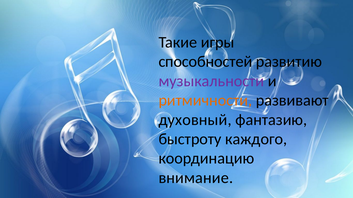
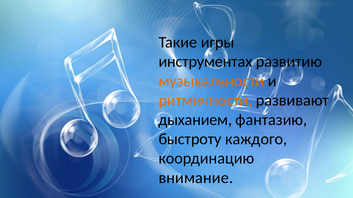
способностей: способностей -> инструментах
музыкальности colour: purple -> orange
духовный: духовный -> дыханием
